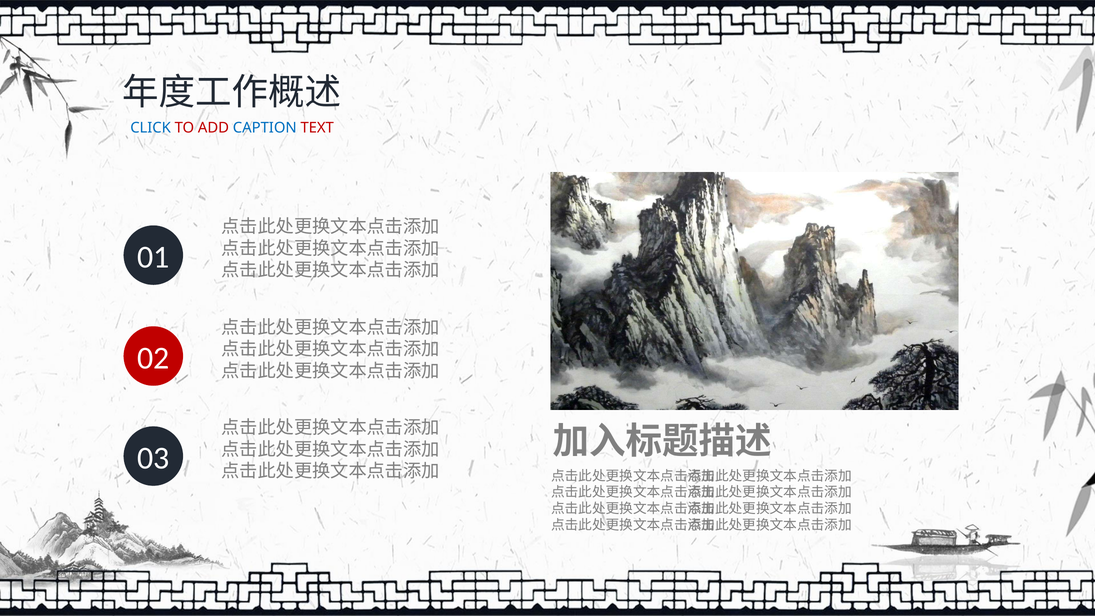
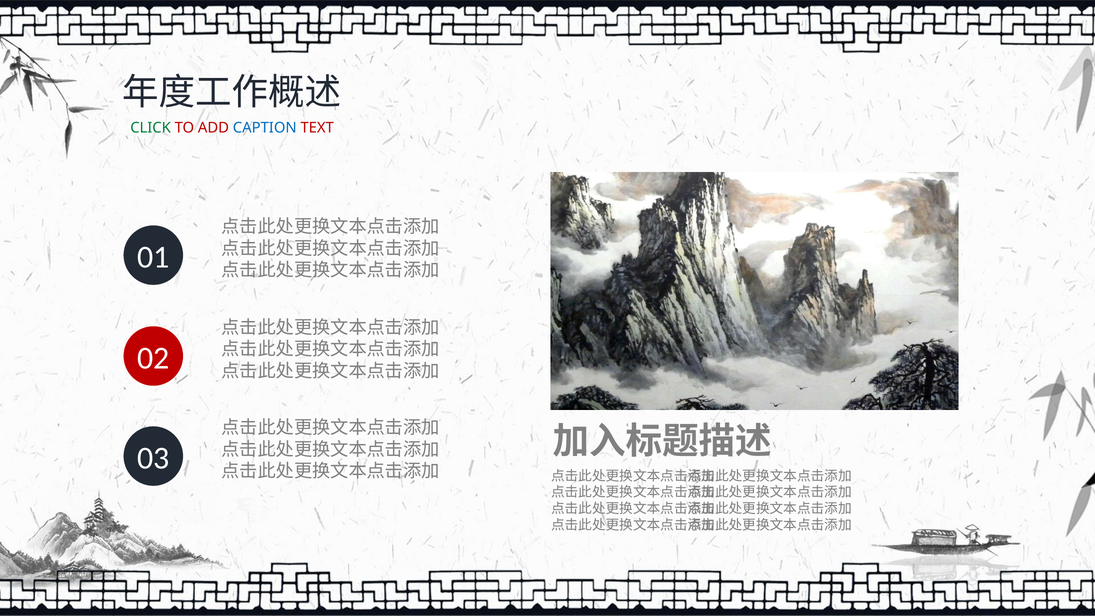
CLICK colour: blue -> green
